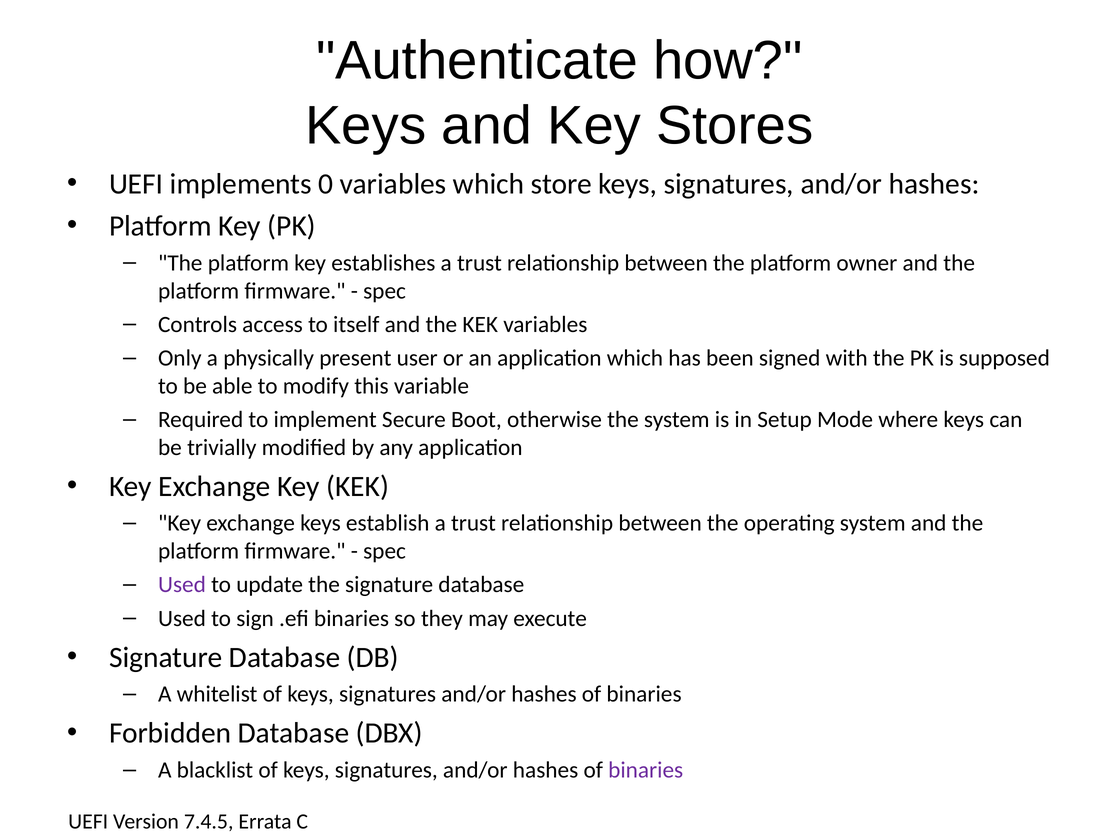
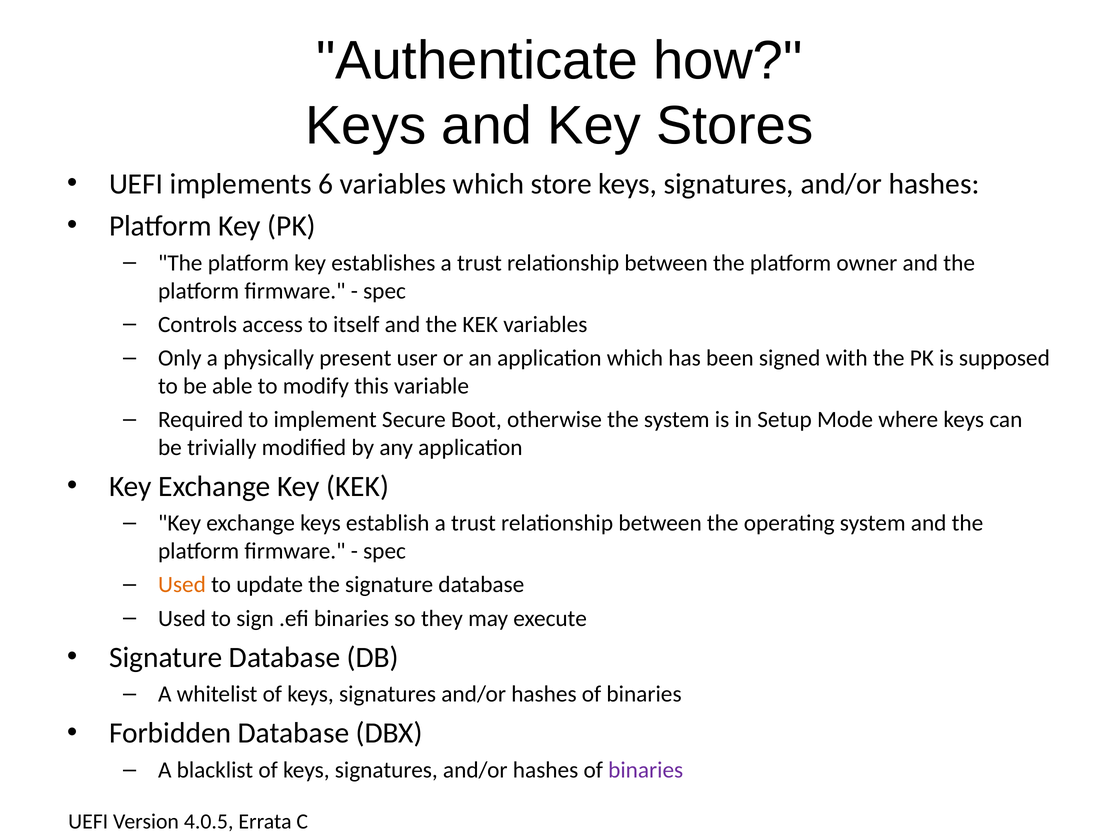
0: 0 -> 6
Used at (182, 585) colour: purple -> orange
7.4.5: 7.4.5 -> 4.0.5
